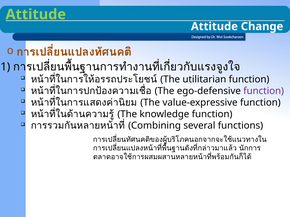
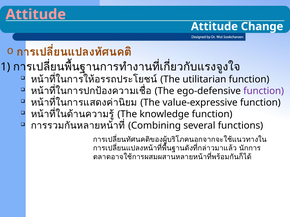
Attitude at (36, 14) colour: light green -> pink
